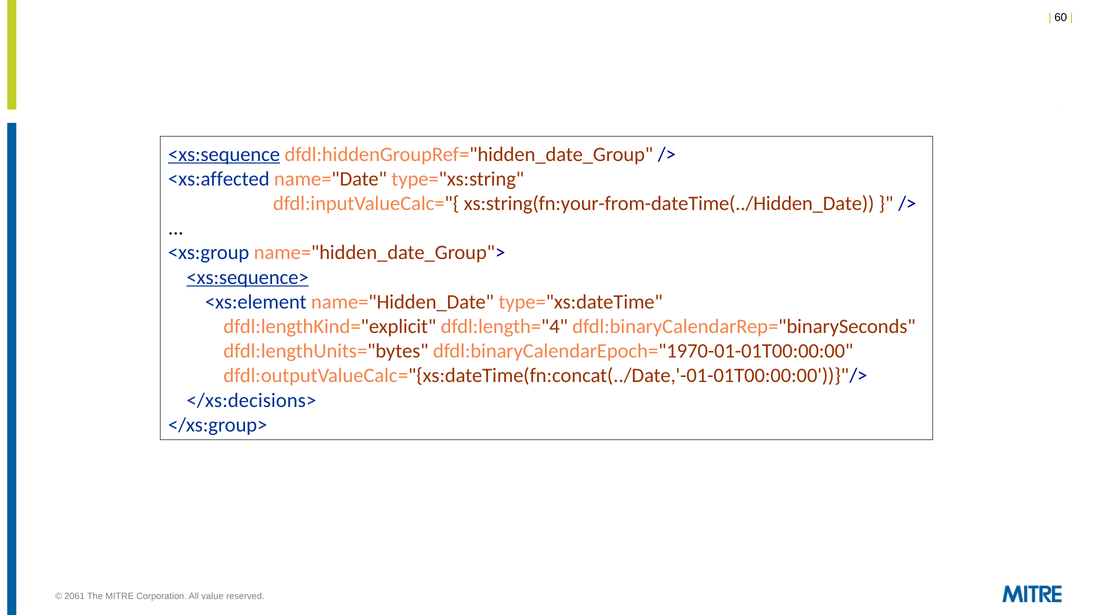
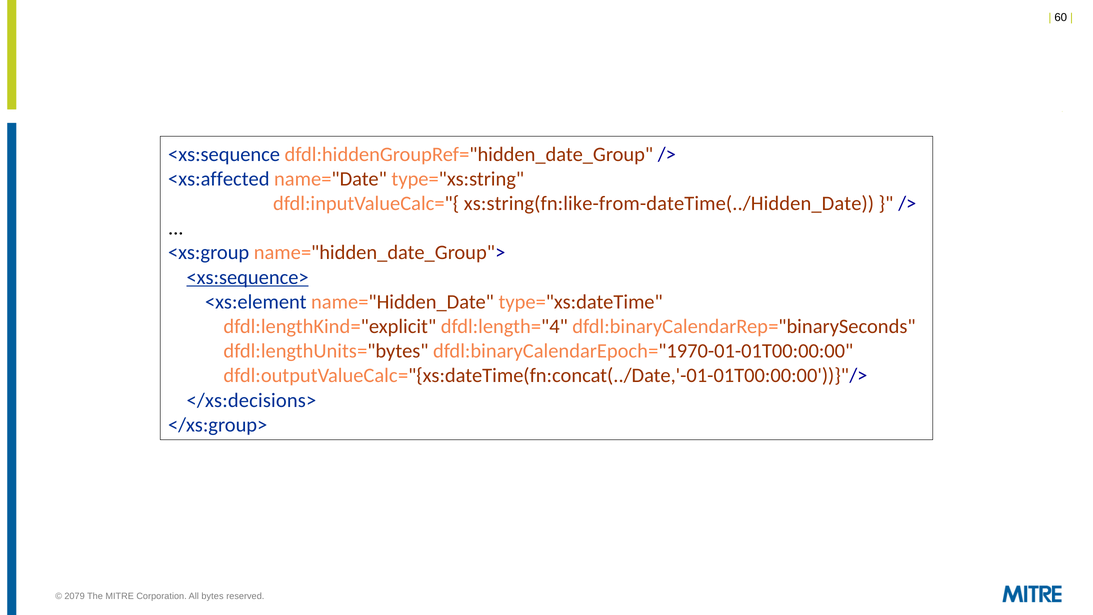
<xs:sequence underline: present -> none
xs:string(fn:your-from-dateTime(../Hidden_Date: xs:string(fn:your-from-dateTime(../Hidden_Date -> xs:string(fn:like-from-dateTime(../Hidden_Date
2061: 2061 -> 2079
value: value -> bytes
